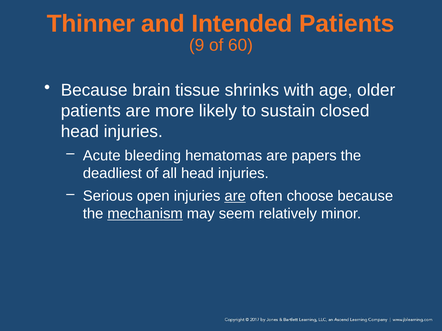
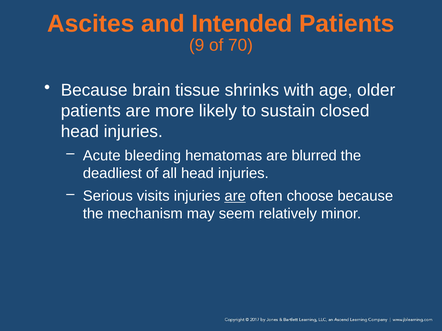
Thinner: Thinner -> Ascites
60: 60 -> 70
papers: papers -> blurred
open: open -> visits
mechanism underline: present -> none
